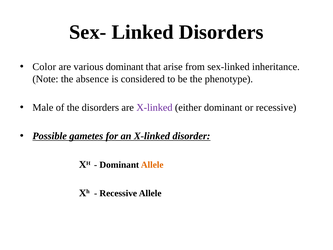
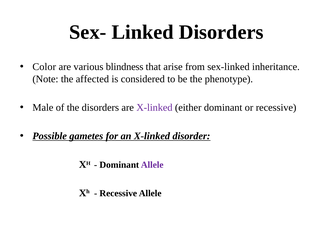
various dominant: dominant -> blindness
absence: absence -> affected
Allele at (152, 165) colour: orange -> purple
